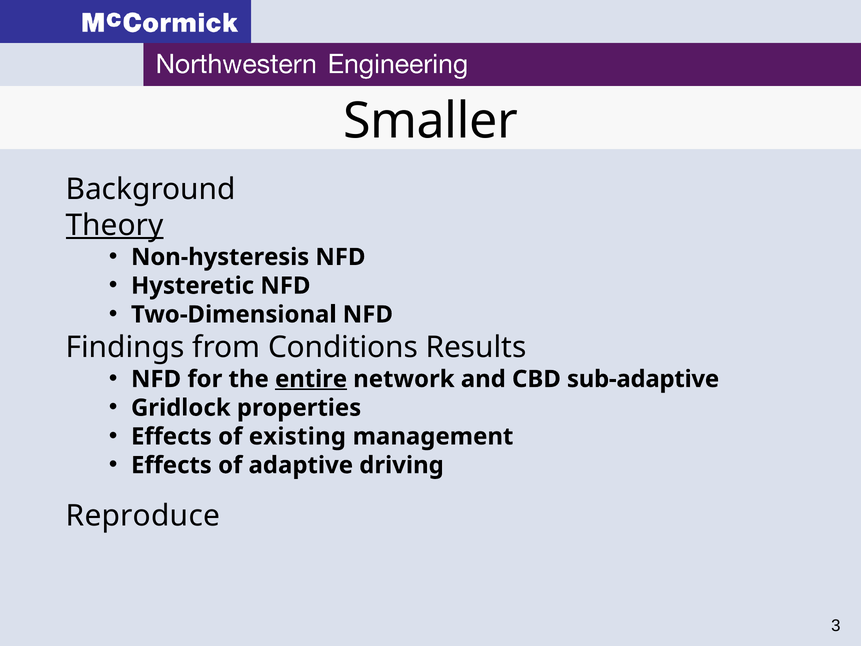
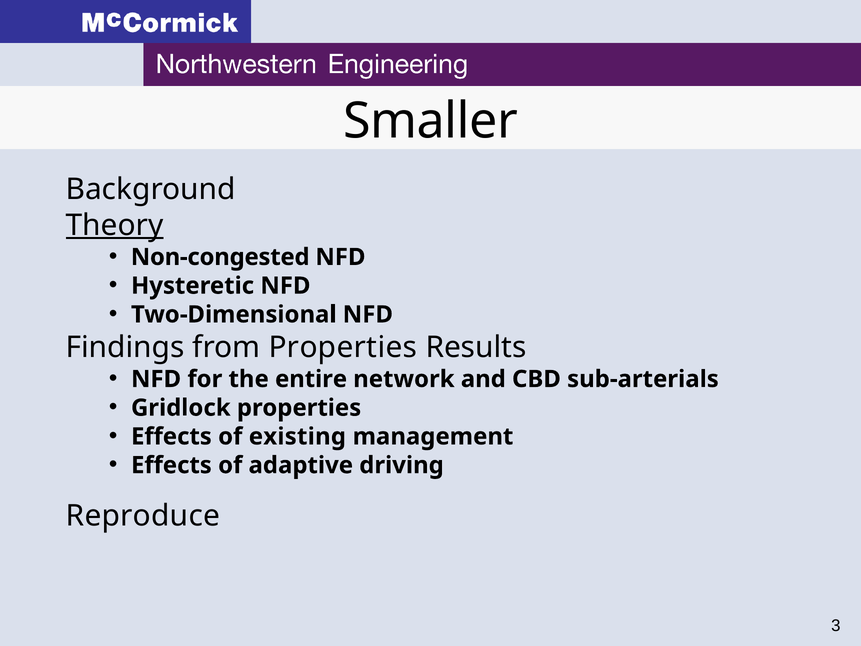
Non-hysteresis: Non-hysteresis -> Non-congested
from Conditions: Conditions -> Properties
entire underline: present -> none
sub-adaptive: sub-adaptive -> sub-arterials
